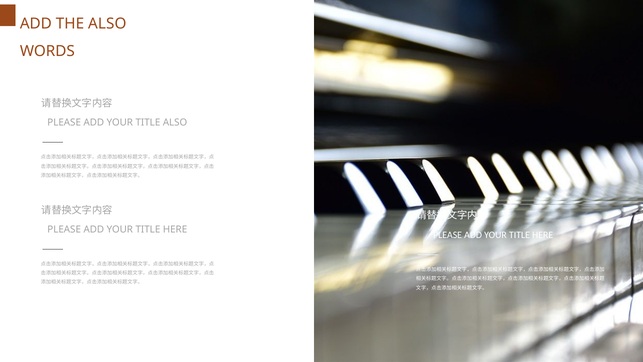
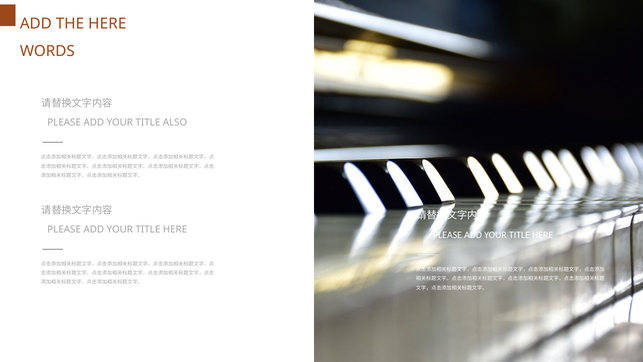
THE ALSO: ALSO -> HERE
